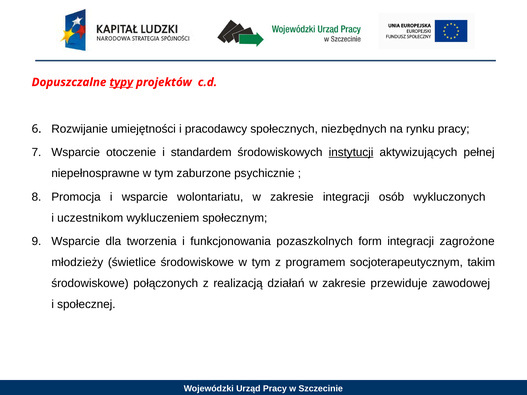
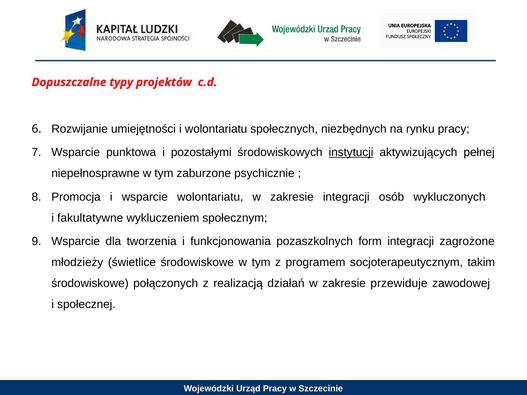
typy underline: present -> none
i pracodawcy: pracodawcy -> wolontariatu
otoczenie: otoczenie -> punktowa
standardem: standardem -> pozostałymi
uczestnikom: uczestnikom -> fakultatywne
